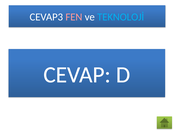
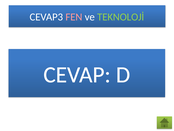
TEKNOLOJİ colour: light blue -> light green
